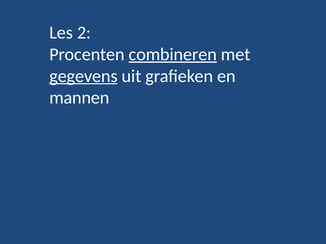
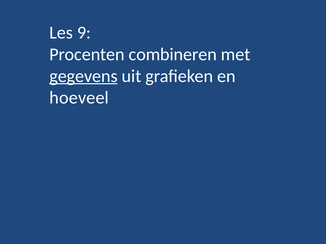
2: 2 -> 9
combineren underline: present -> none
mannen: mannen -> hoeveel
